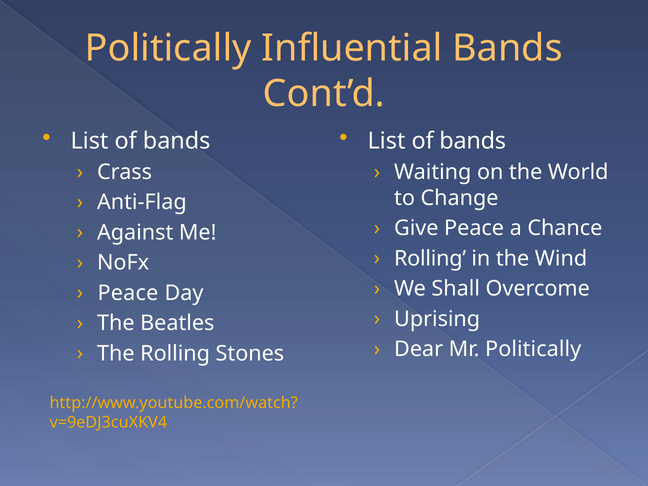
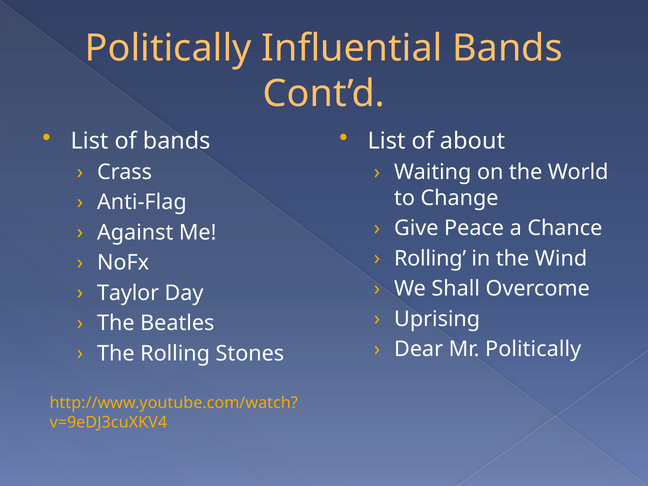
bands at (473, 141): bands -> about
Peace at (128, 293): Peace -> Taylor
